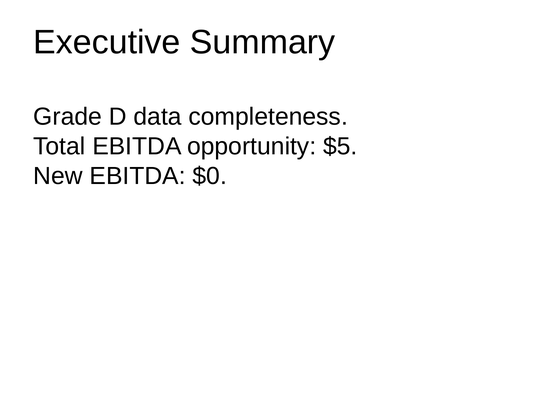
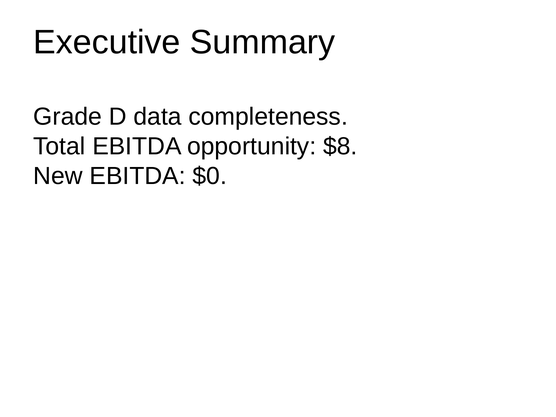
$5: $5 -> $8
